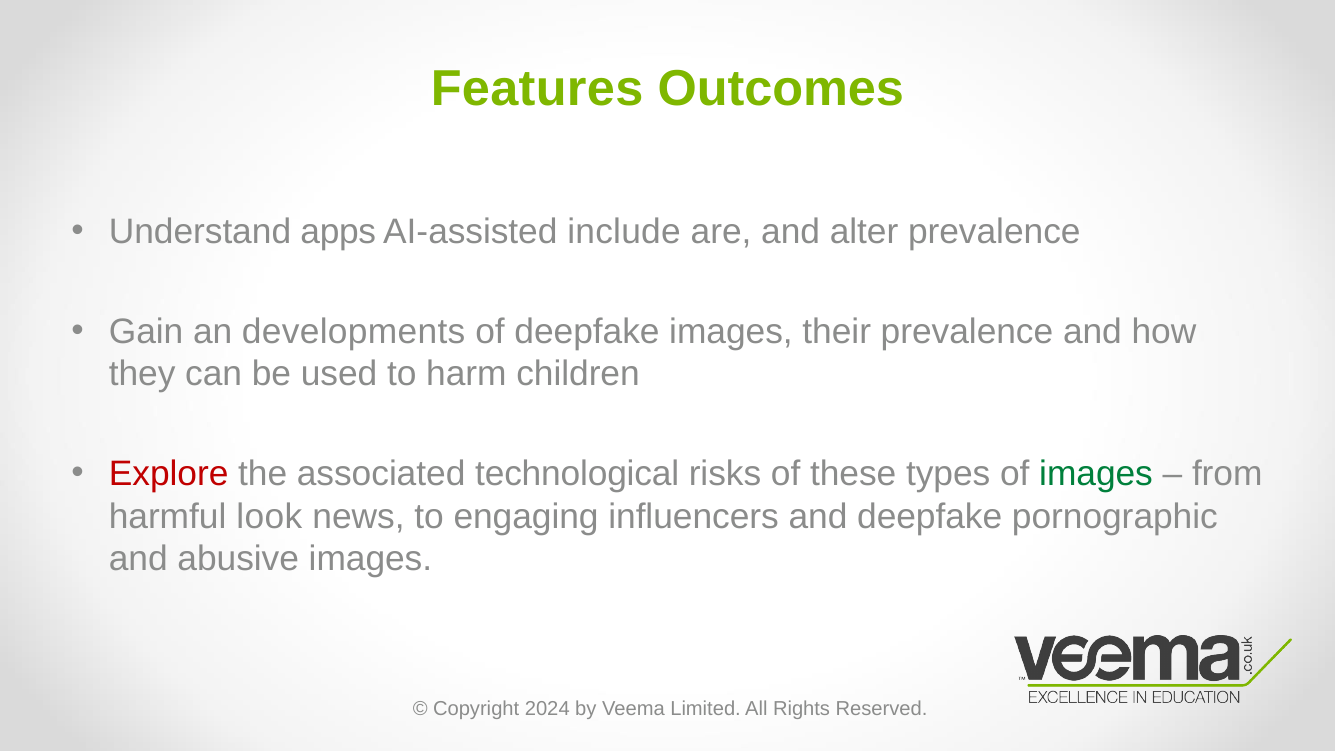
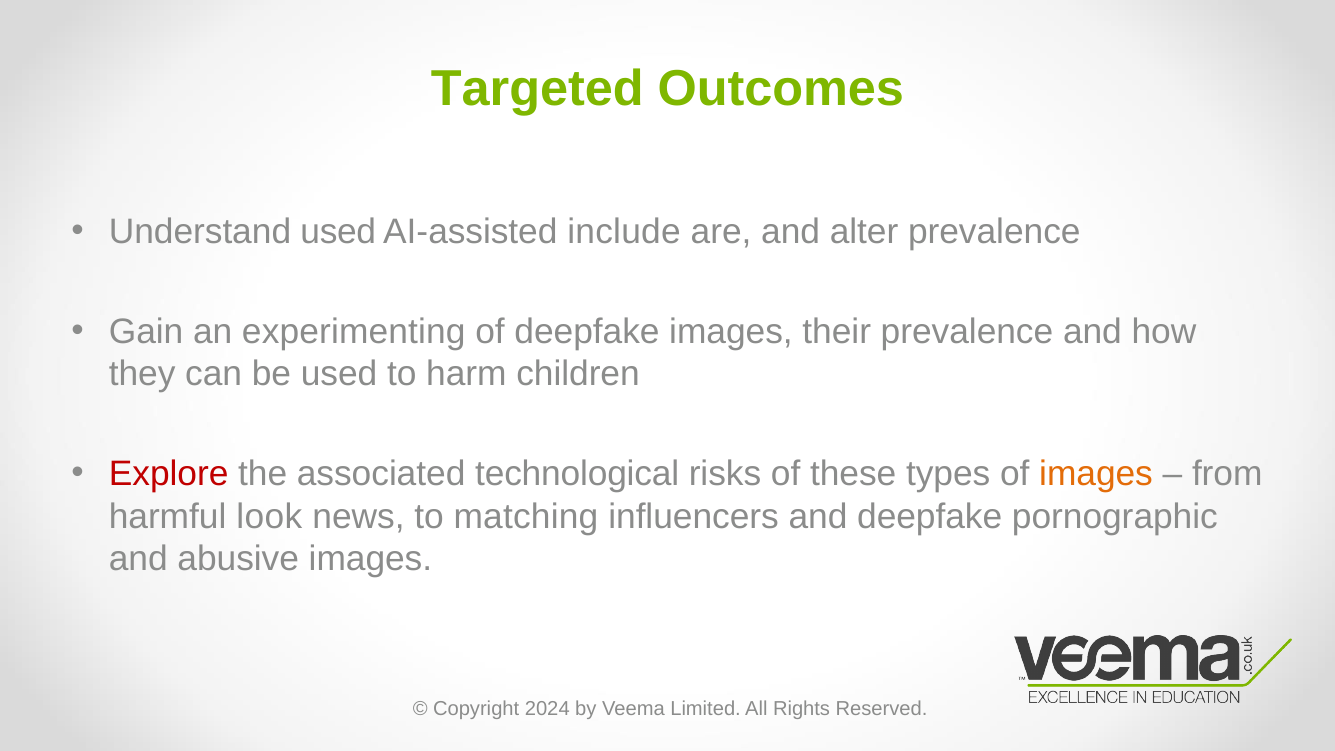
Features: Features -> Targeted
Understand apps: apps -> used
developments: developments -> experimenting
images at (1096, 474) colour: green -> orange
engaging: engaging -> matching
